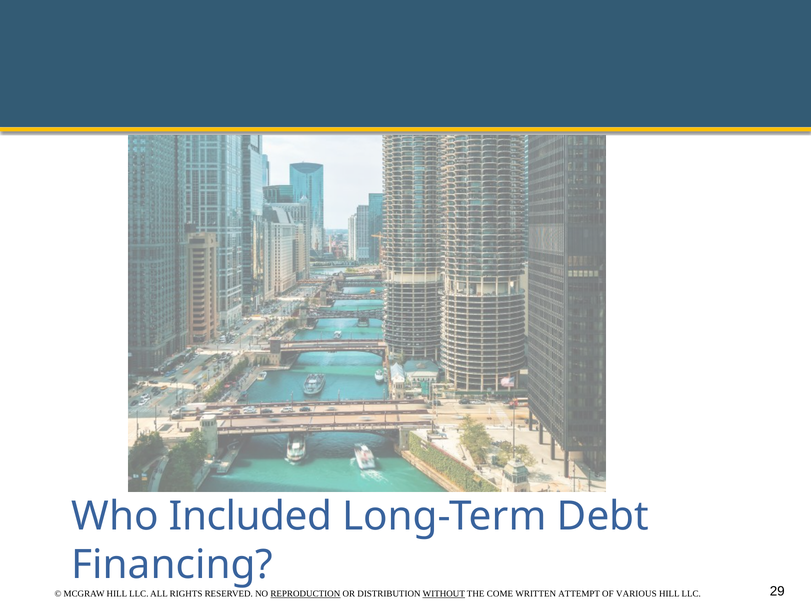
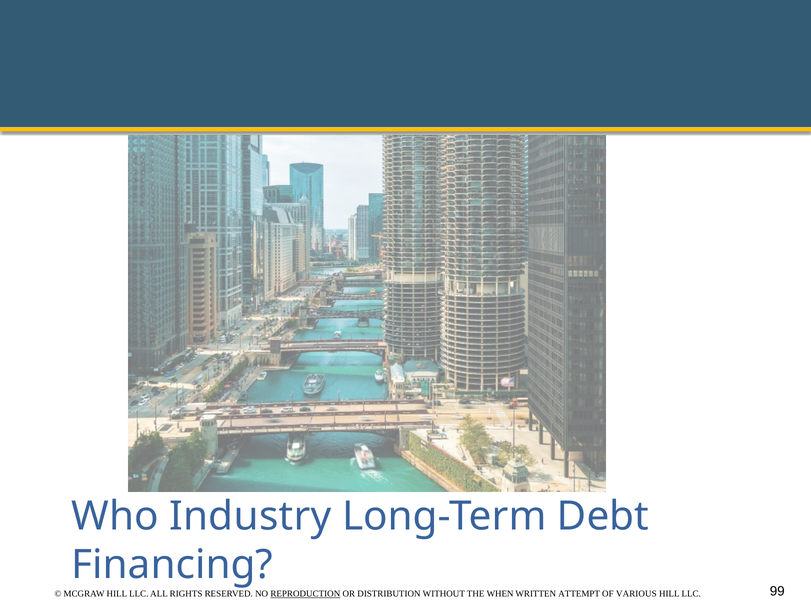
Included: Included -> Industry
29: 29 -> 99
WITHOUT underline: present -> none
COME: COME -> WHEN
